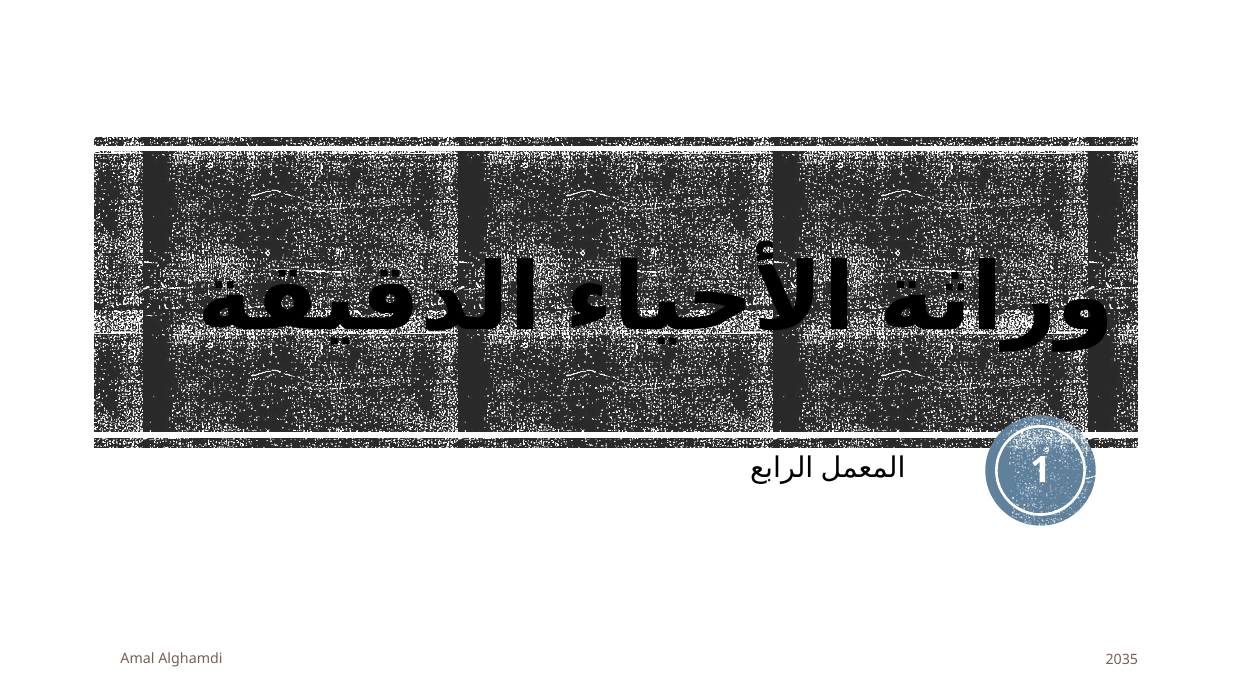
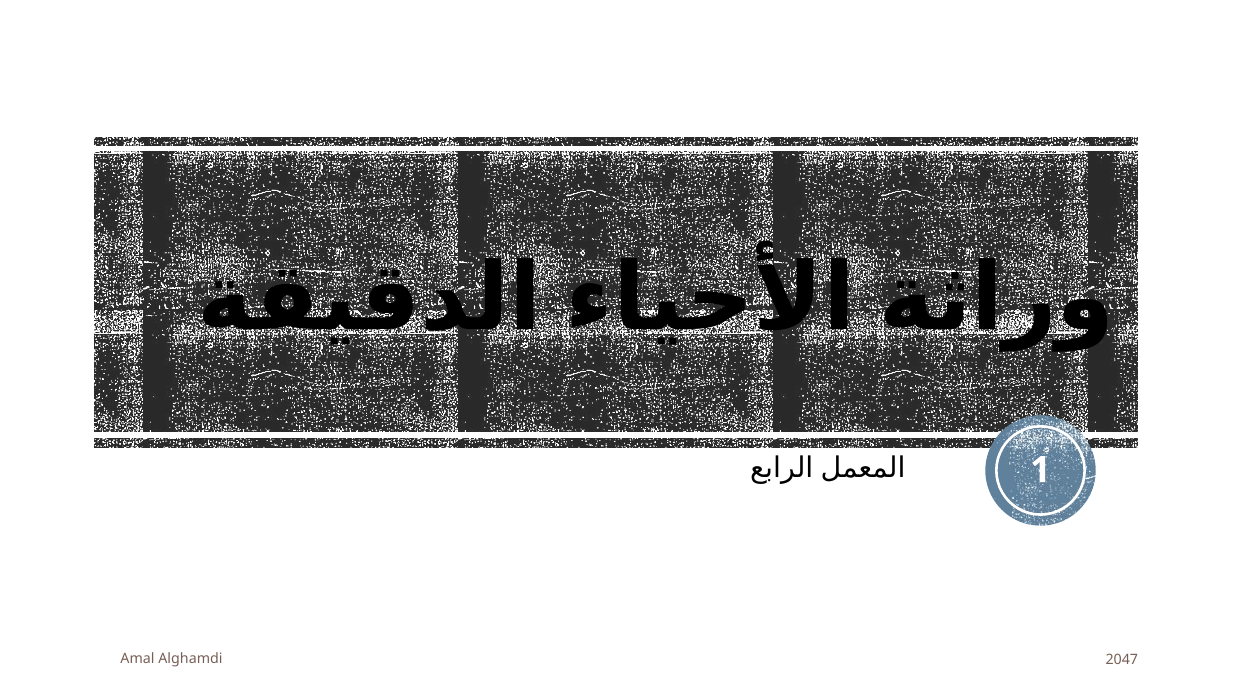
2035: 2035 -> 2047
